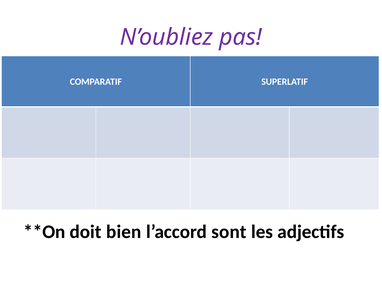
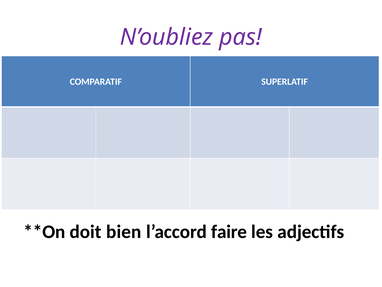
sont: sont -> faire
